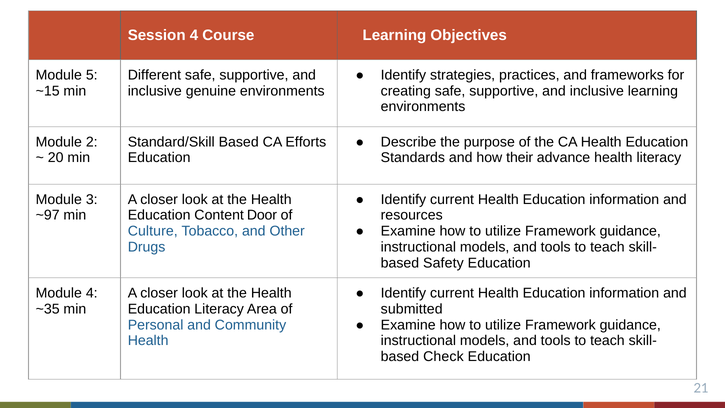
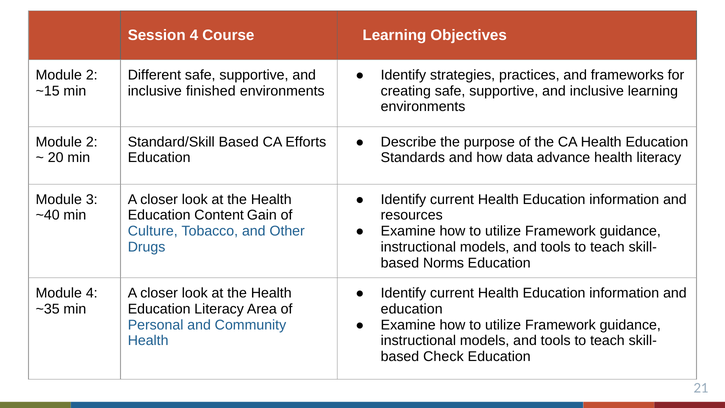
5 at (92, 75): 5 -> 2
genuine: genuine -> finished
their: their -> data
~97: ~97 -> ~40
Door: Door -> Gain
Safety: Safety -> Norms
submitted at (412, 309): submitted -> education
